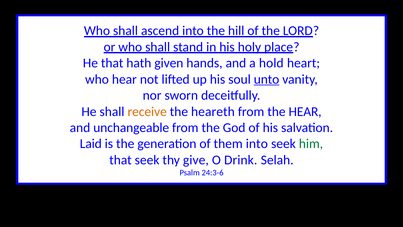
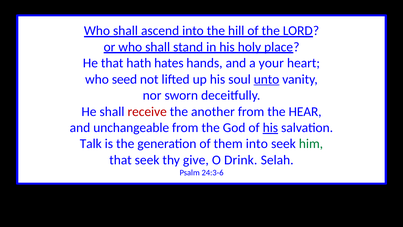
given: given -> hates
hold: hold -> your
who hear: hear -> seed
receive colour: orange -> red
heareth: heareth -> another
his at (270, 128) underline: none -> present
Laid: Laid -> Talk
